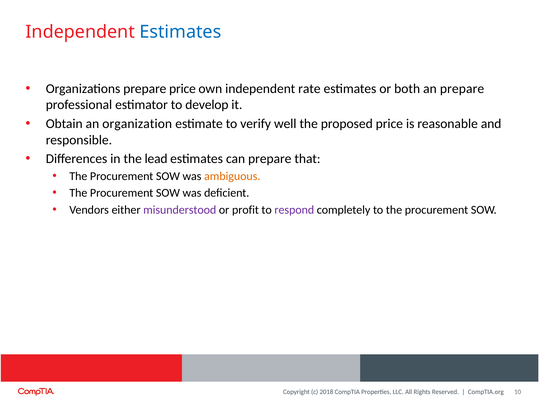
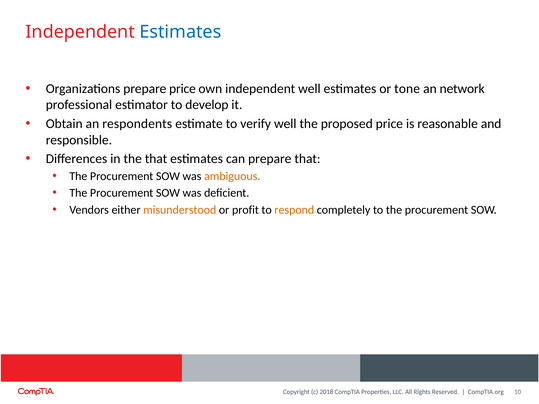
independent rate: rate -> well
both: both -> tone
an prepare: prepare -> network
organization: organization -> respondents
the lead: lead -> that
misunderstood colour: purple -> orange
respond colour: purple -> orange
